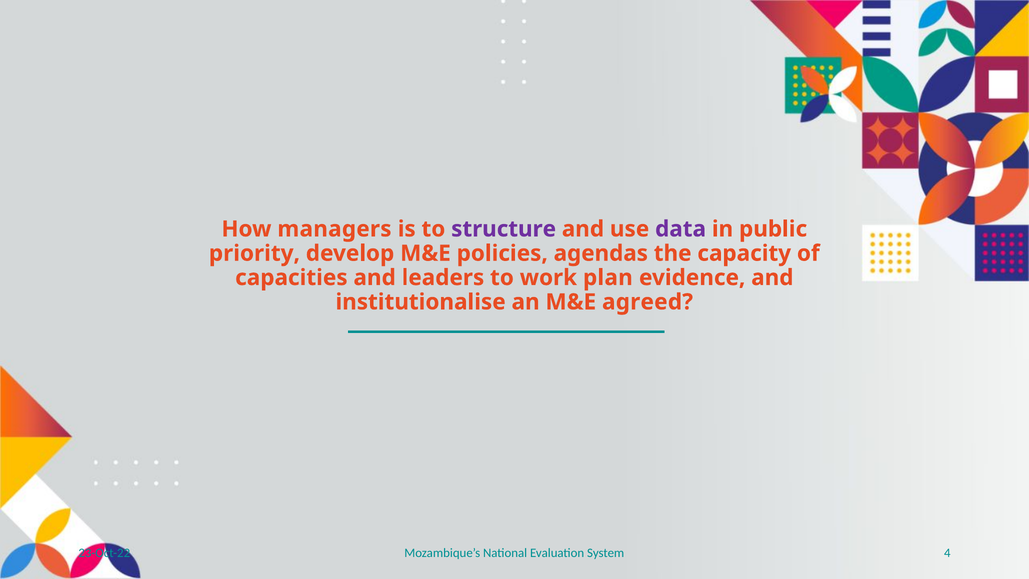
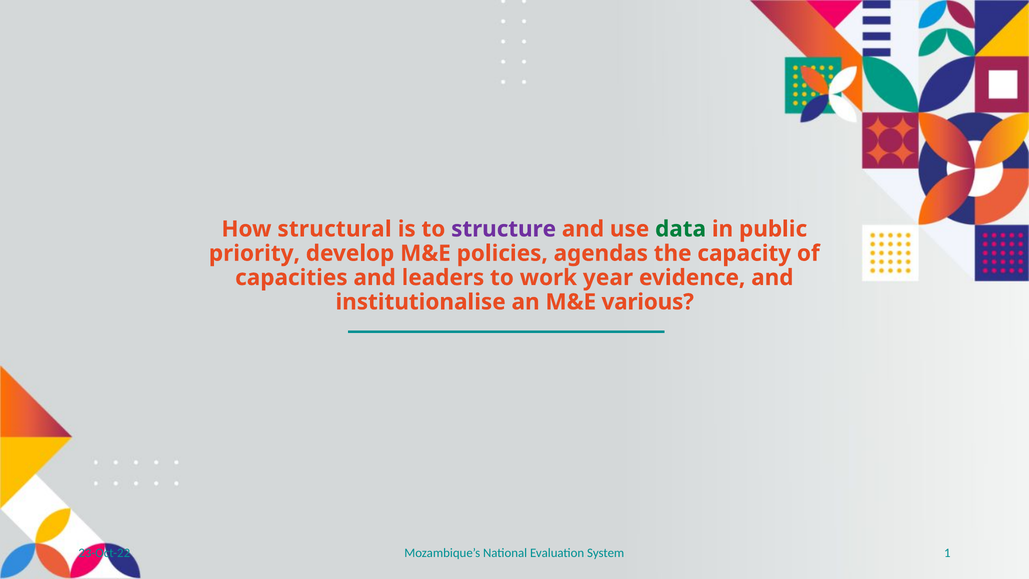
managers: managers -> structural
data colour: purple -> green
plan: plan -> year
agreed: agreed -> various
4: 4 -> 1
